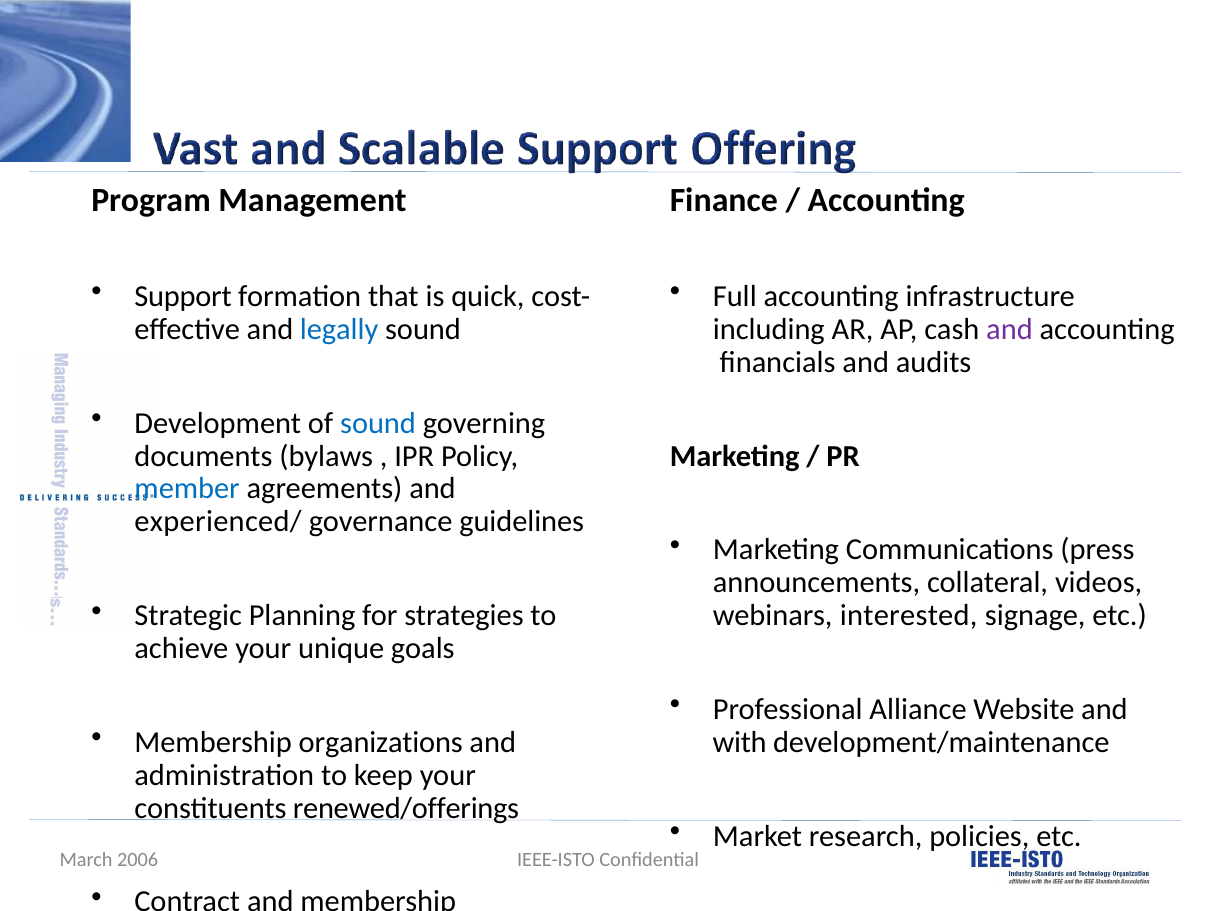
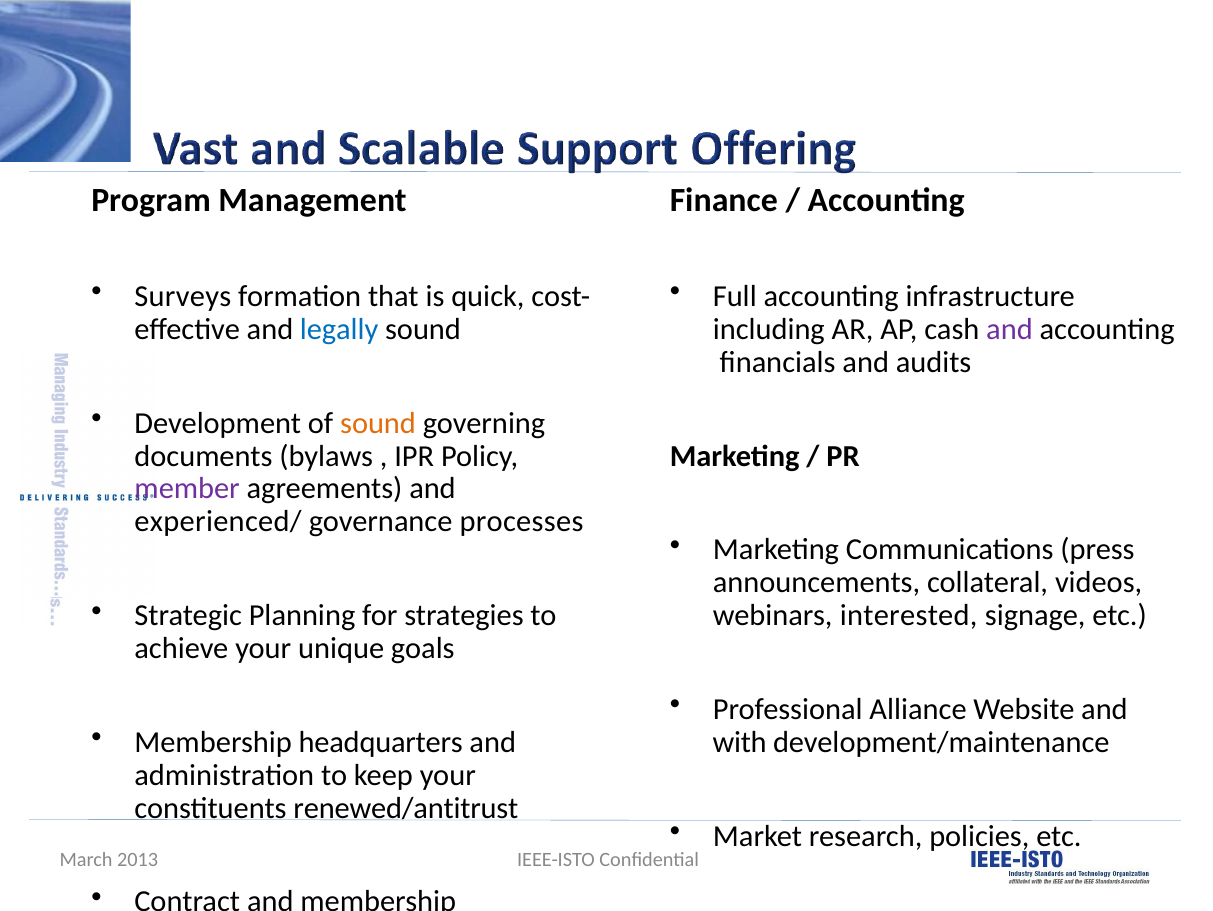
Support at (183, 296): Support -> Surveys
sound at (378, 423) colour: blue -> orange
member colour: blue -> purple
guidelines: guidelines -> processes
organizations: organizations -> headquarters
renewed/offerings: renewed/offerings -> renewed/antitrust
2006: 2006 -> 2013
